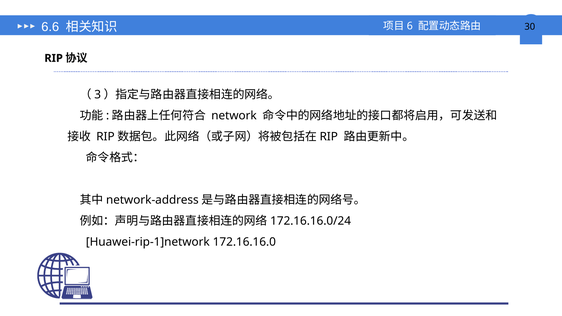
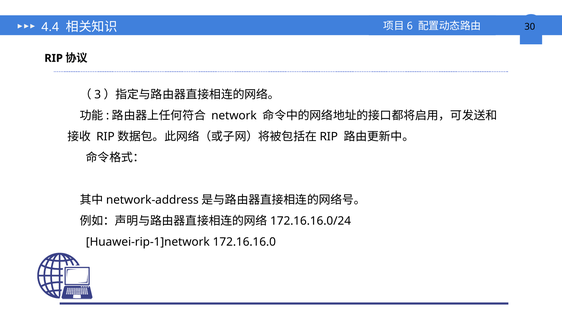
6.6: 6.6 -> 4.4
